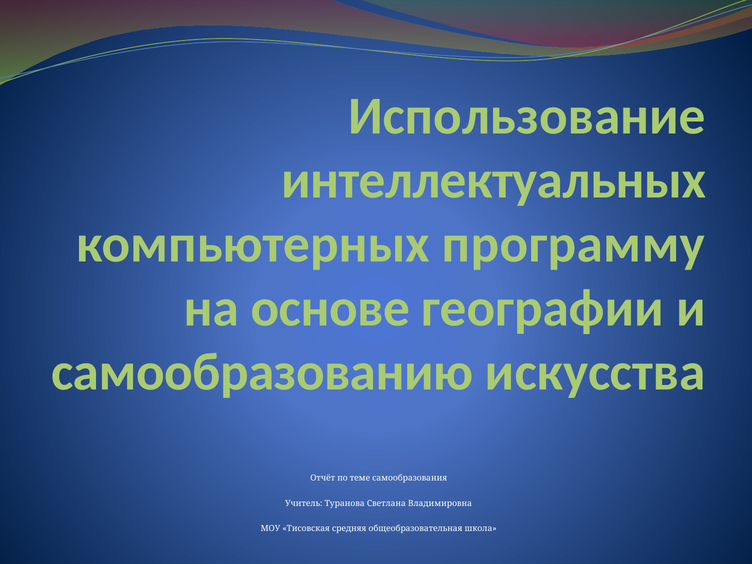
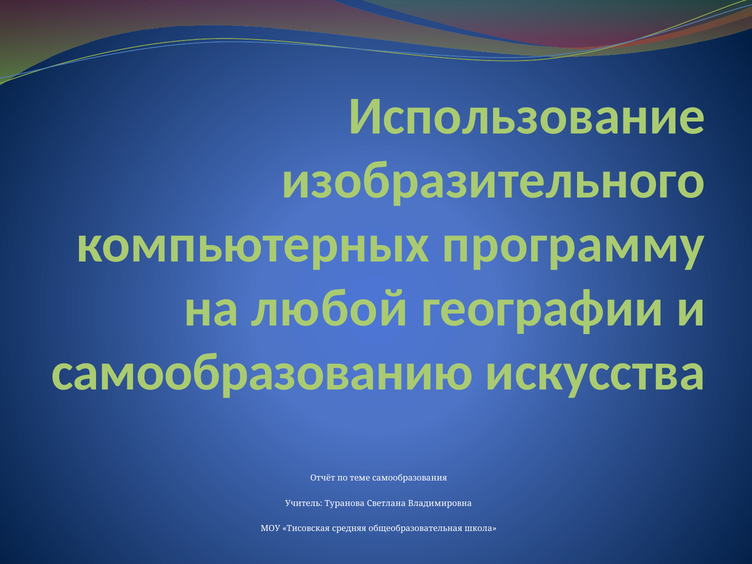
интеллектуальных: интеллектуальных -> изобразительного
основе: основе -> любой
